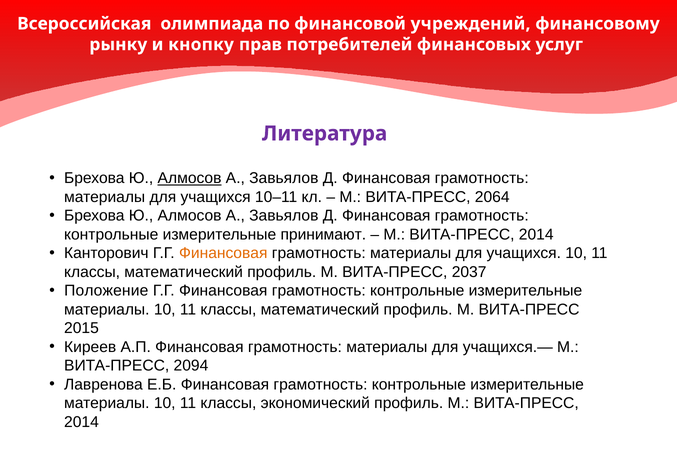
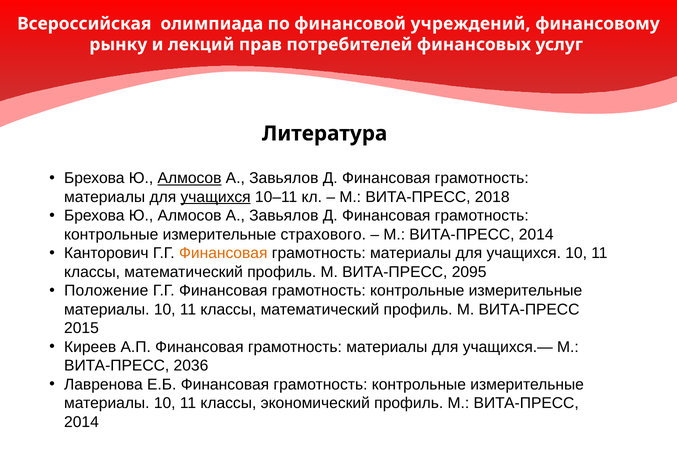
кнопку: кнопку -> лекций
Литература colour: purple -> black
учащихся at (216, 197) underline: none -> present
2064: 2064 -> 2018
принимают: принимают -> страхового
2037: 2037 -> 2095
2094: 2094 -> 2036
